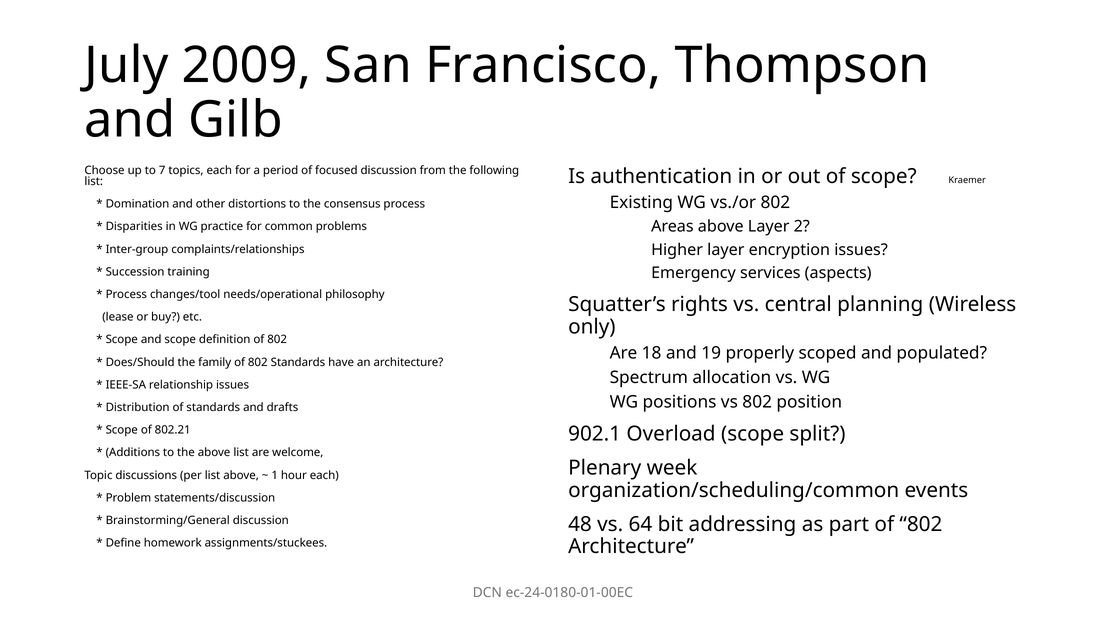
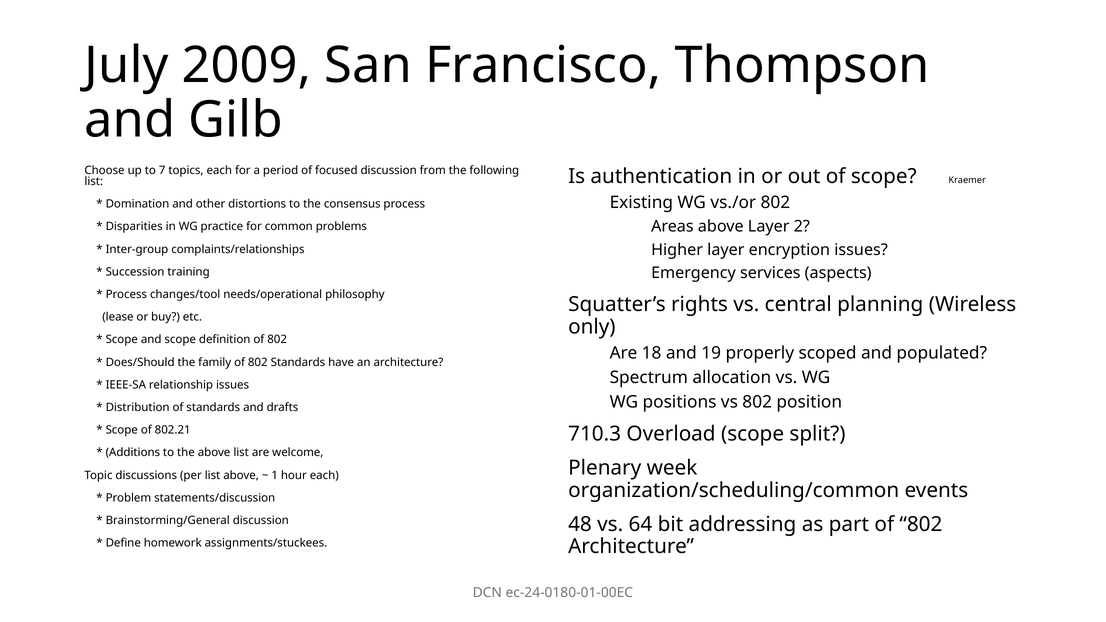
902.1: 902.1 -> 710.3
